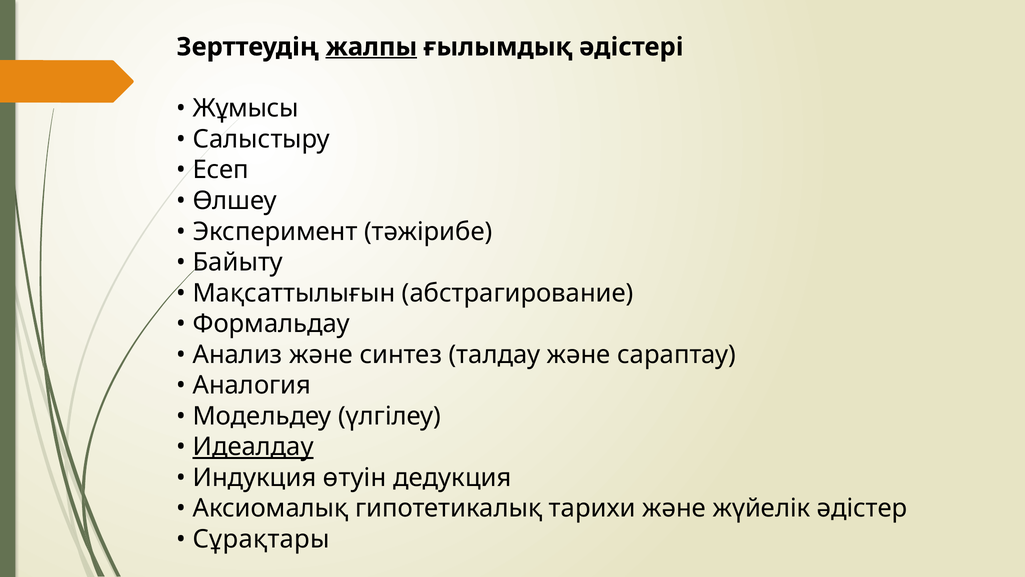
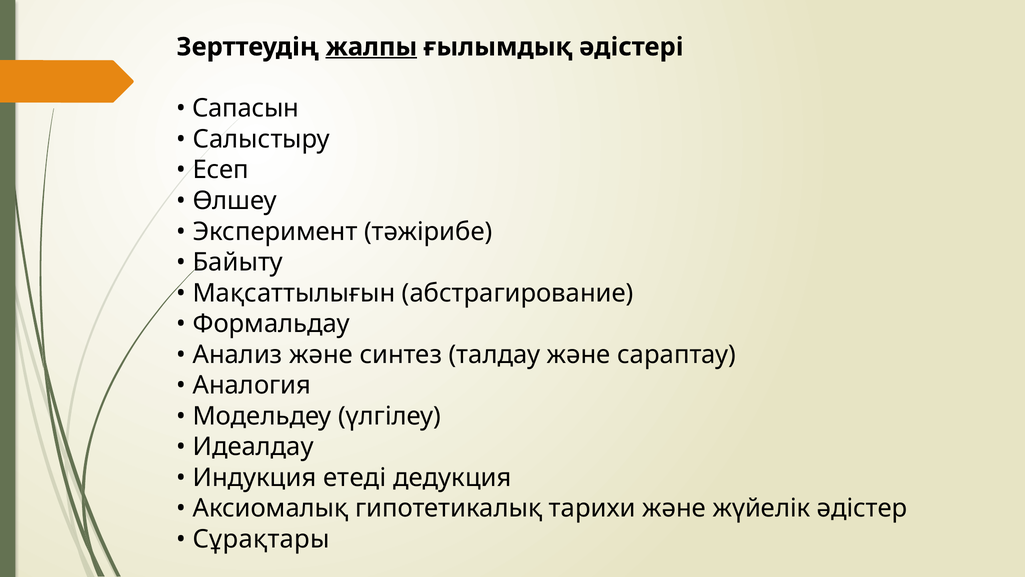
Жұмысы: Жұмысы -> Сапасын
Идеалдау underline: present -> none
өтуін: өтуін -> етеді
